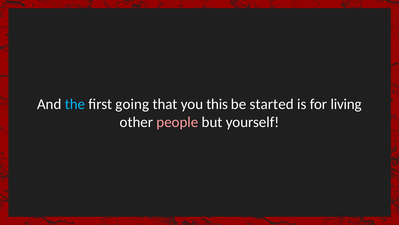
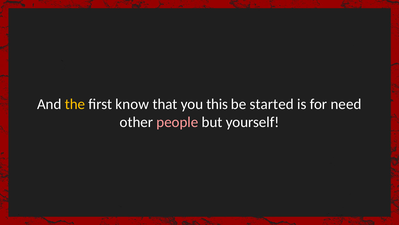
the colour: light blue -> yellow
going: going -> know
living: living -> need
